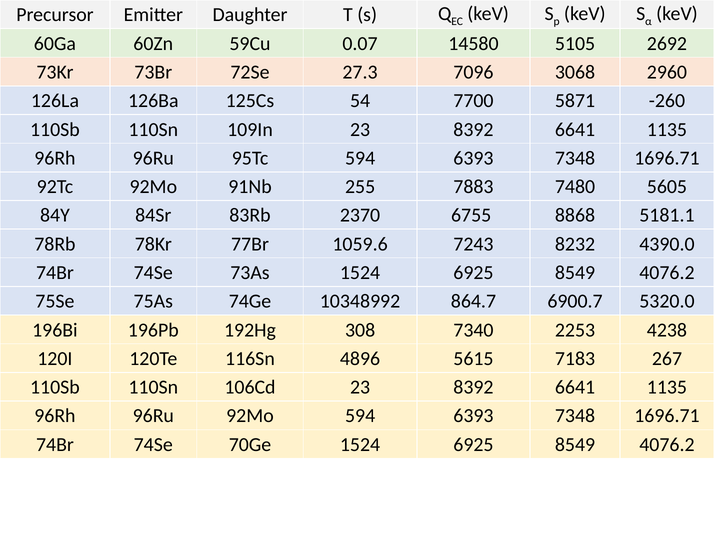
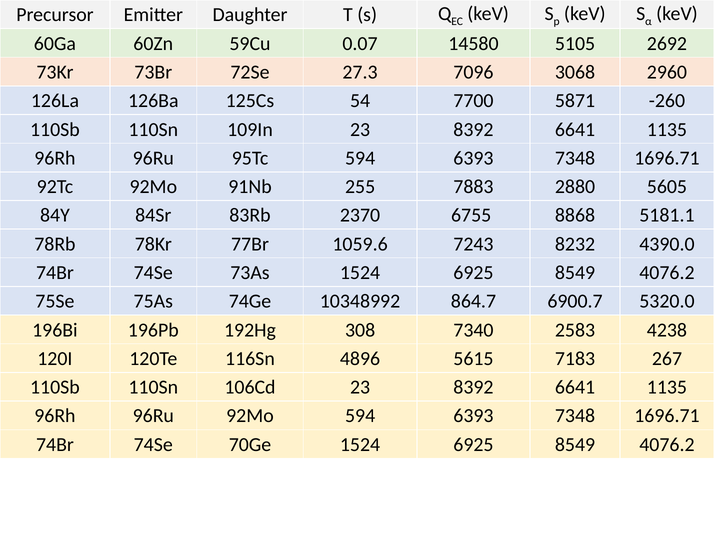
7480: 7480 -> 2880
2253: 2253 -> 2583
